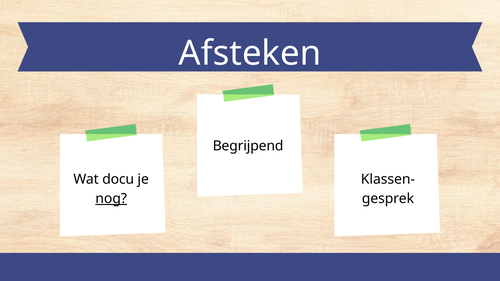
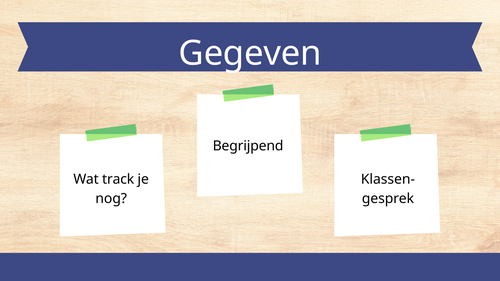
Afsteken: Afsteken -> Gegeven
docu: docu -> track
nog underline: present -> none
